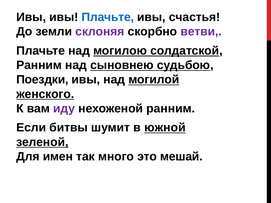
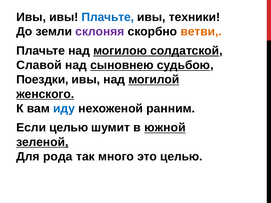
счастья: счастья -> техники
ветви colour: purple -> orange
Ранним at (39, 65): Ранним -> Славой
иду colour: purple -> blue
Если битвы: битвы -> целью
имен: имен -> рода
это мешай: мешай -> целью
